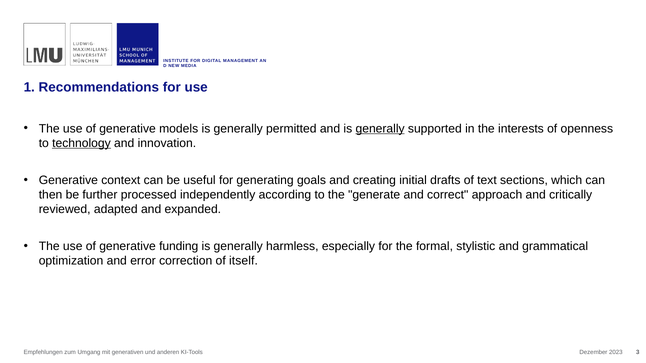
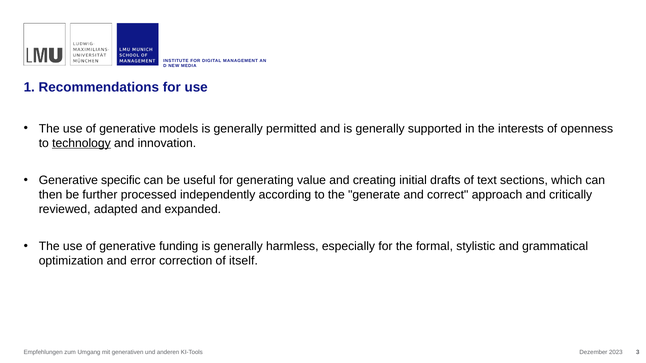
generally at (380, 129) underline: present -> none
context: context -> specific
goals: goals -> value
